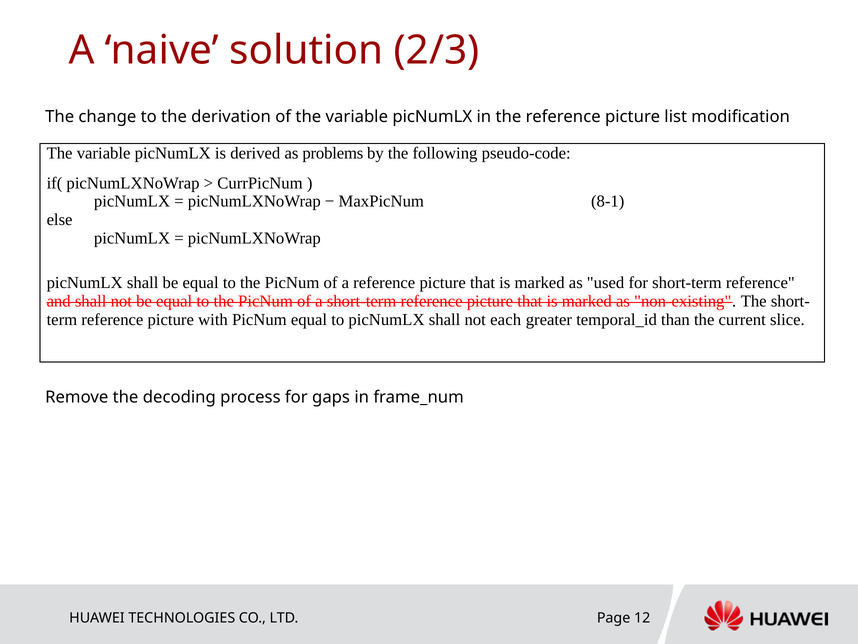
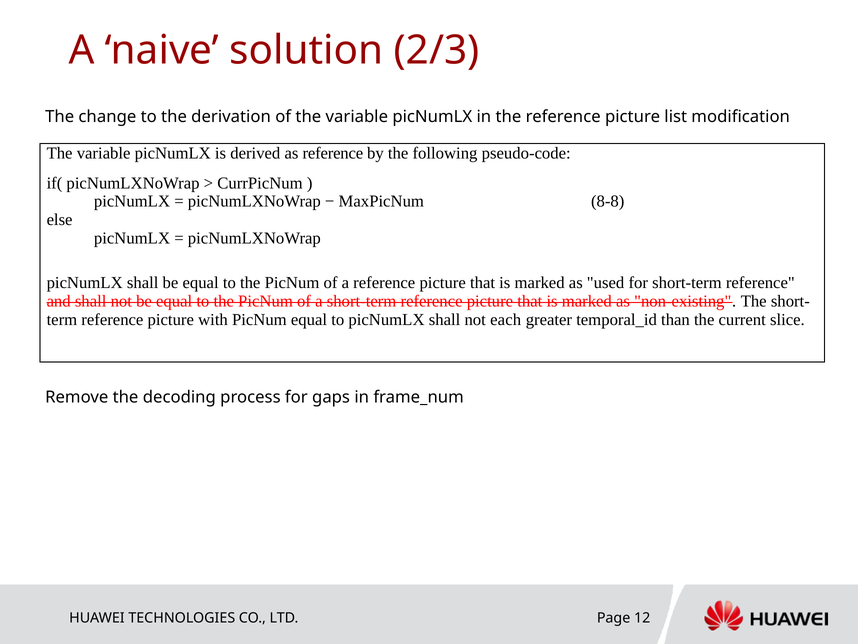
as problems: problems -> reference
8‑1: 8‑1 -> 8‑8
